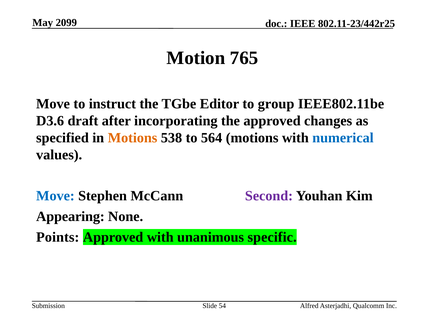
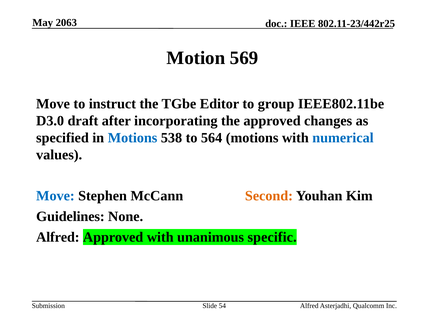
2099: 2099 -> 2063
765: 765 -> 569
D3.6: D3.6 -> D3.0
Motions at (133, 138) colour: orange -> blue
Second colour: purple -> orange
Appearing: Appearing -> Guidelines
Points at (58, 237): Points -> Alfred
